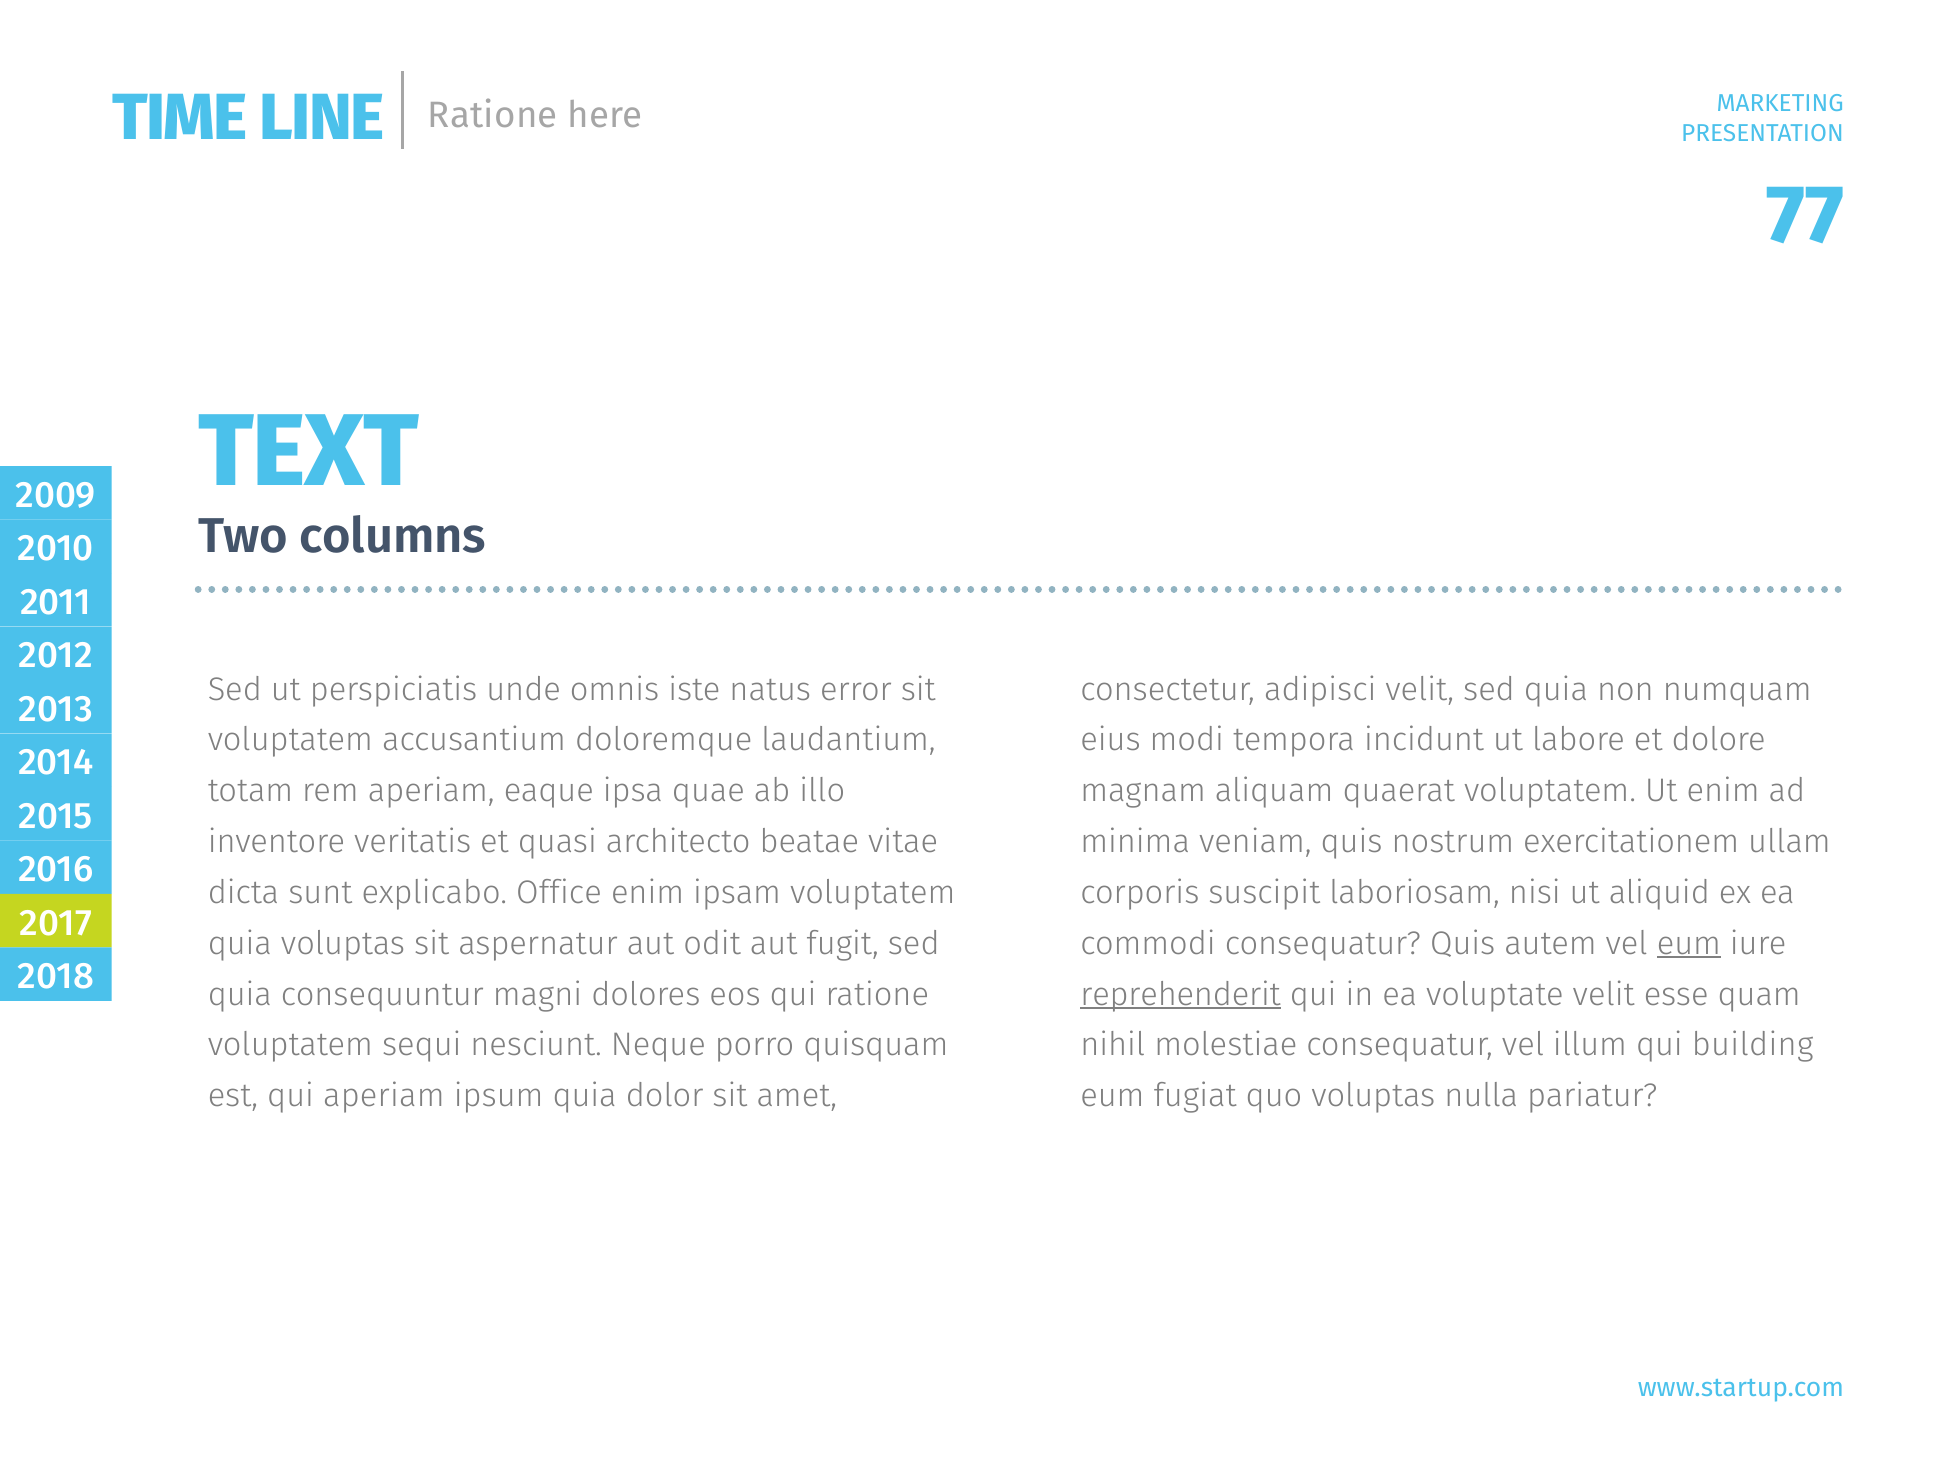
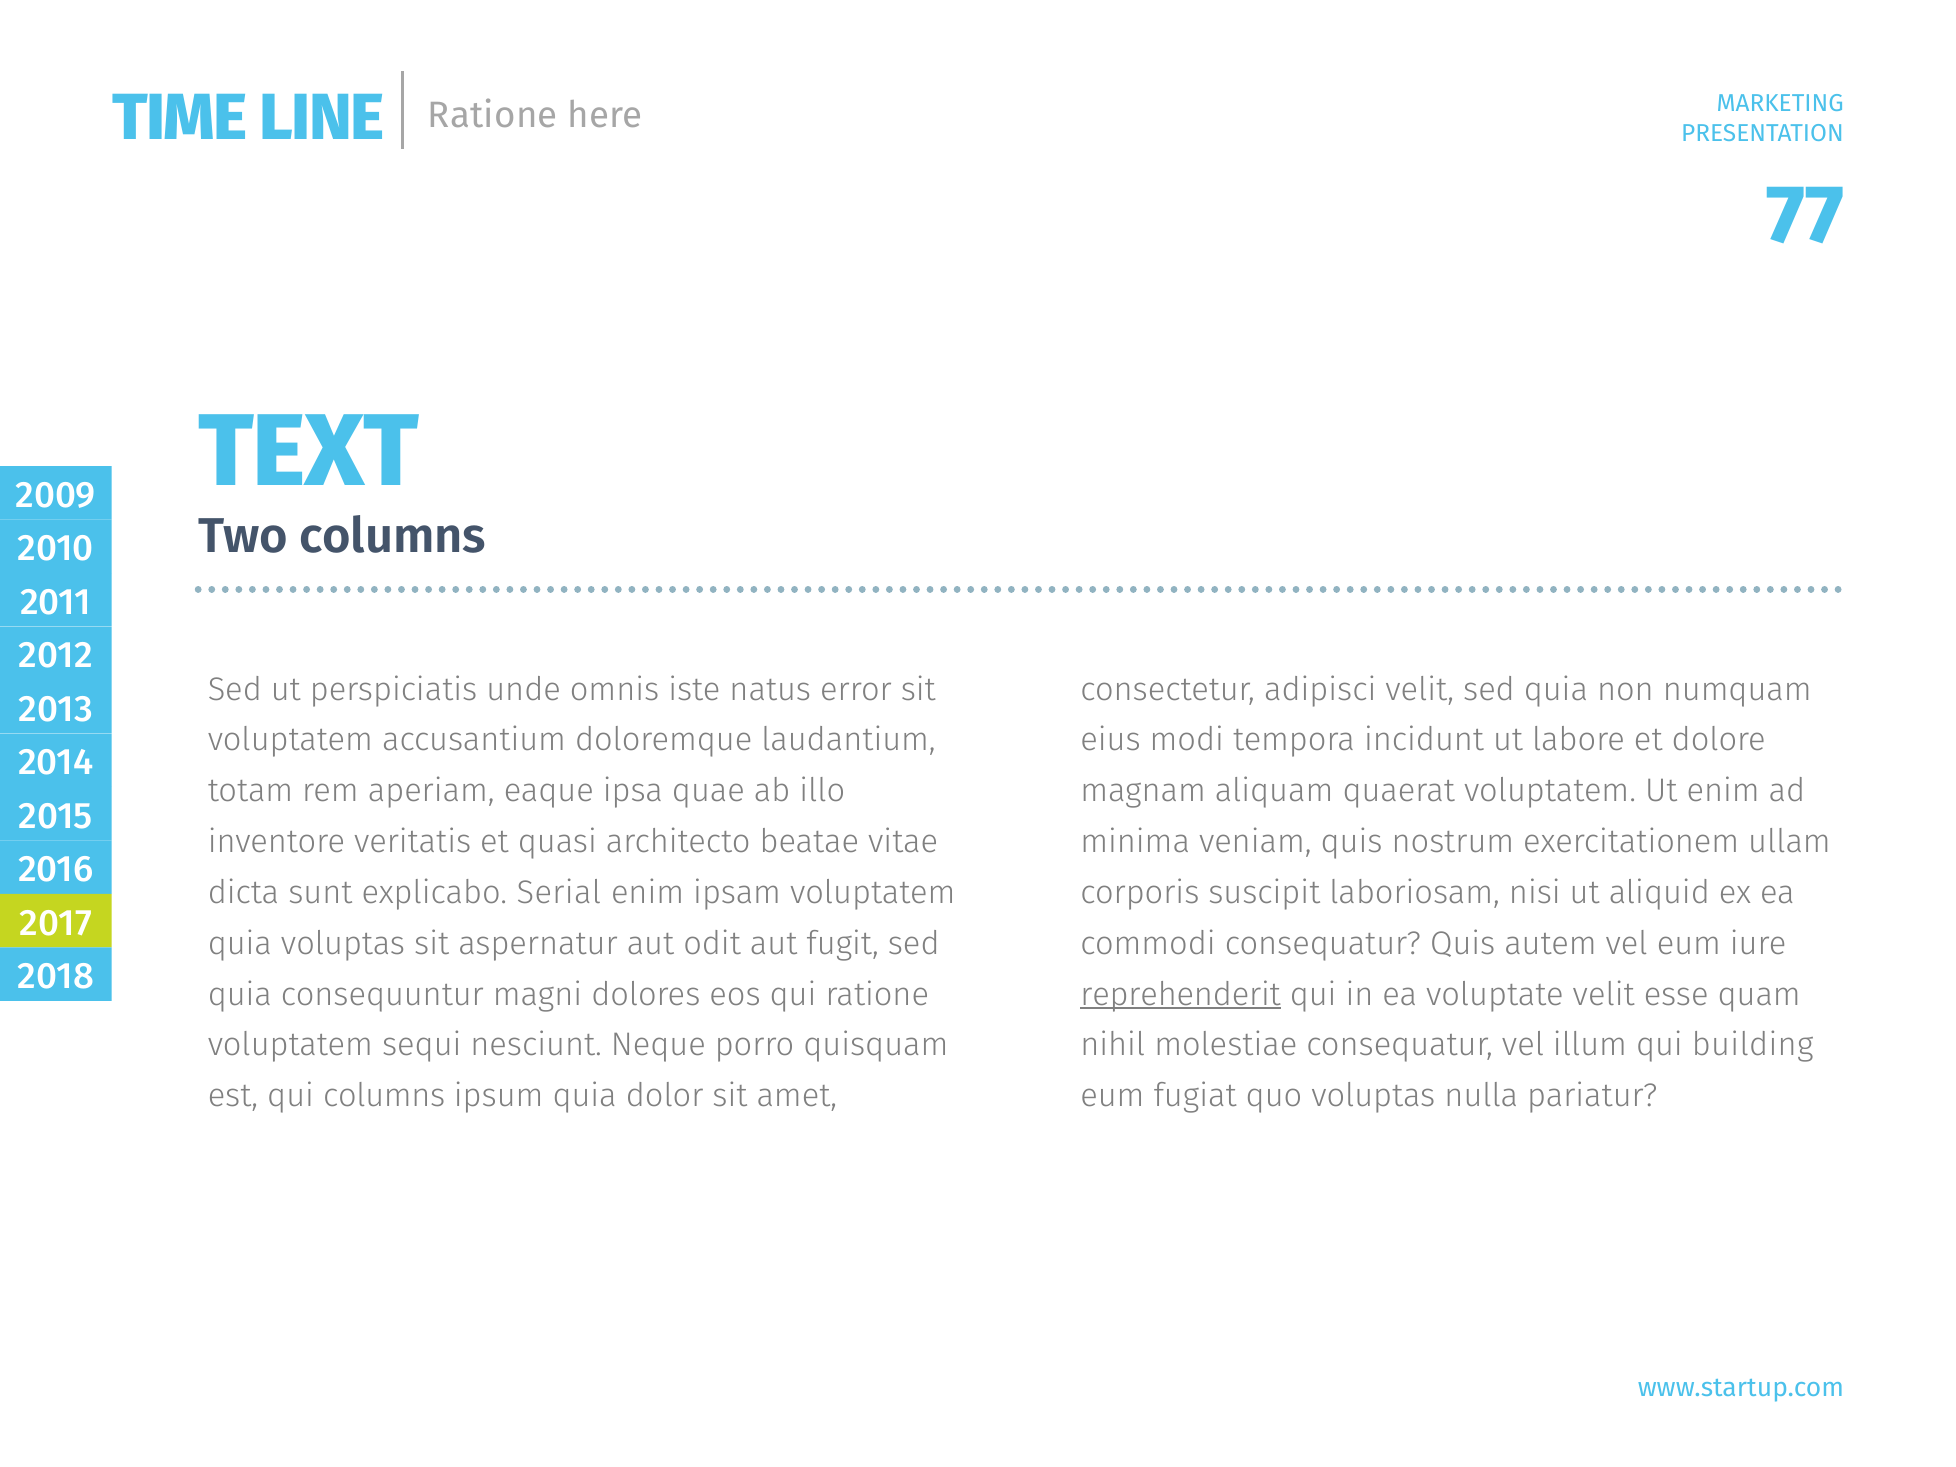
Office: Office -> Serial
eum at (1689, 943) underline: present -> none
qui aperiam: aperiam -> columns
